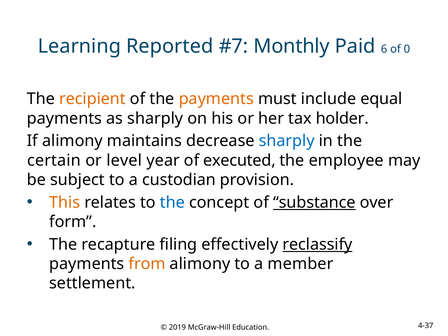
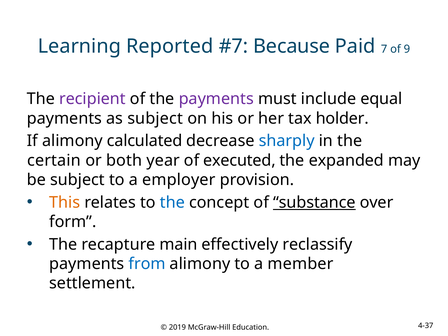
Monthly: Monthly -> Because
6: 6 -> 7
0: 0 -> 9
recipient colour: orange -> purple
payments at (216, 99) colour: orange -> purple
as sharply: sharply -> subject
maintains: maintains -> calculated
level: level -> both
employee: employee -> expanded
custodian: custodian -> employer
filing: filing -> main
reclassify underline: present -> none
from colour: orange -> blue
